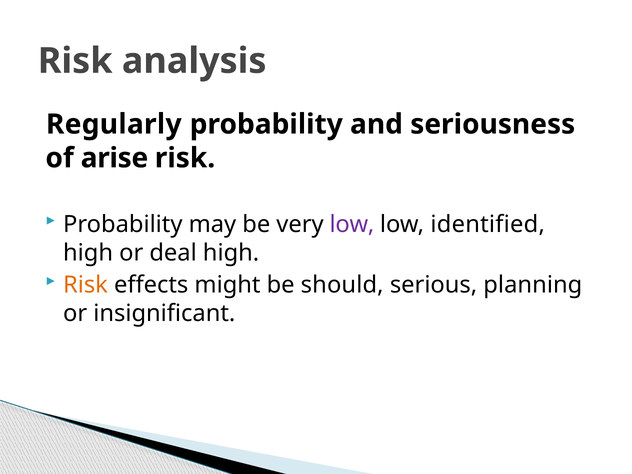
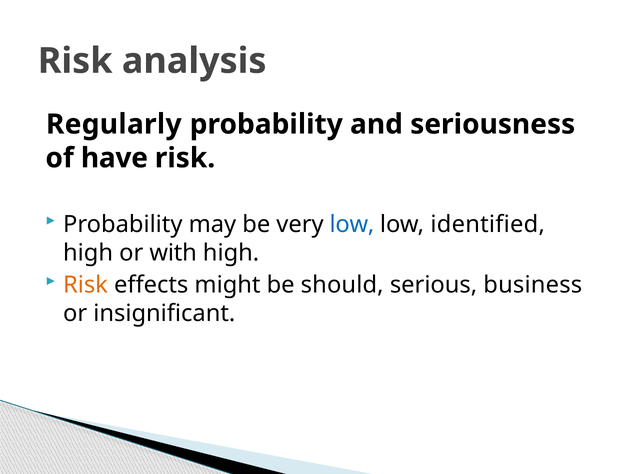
arise: arise -> have
low at (352, 224) colour: purple -> blue
deal: deal -> with
planning: planning -> business
